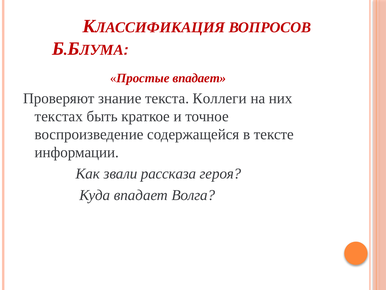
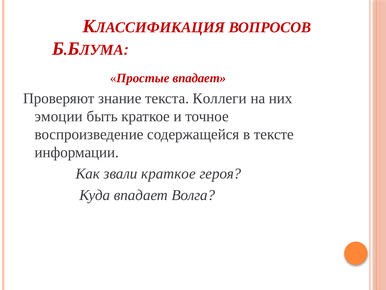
текстах: текстах -> эмоции
звали рассказа: рассказа -> краткое
